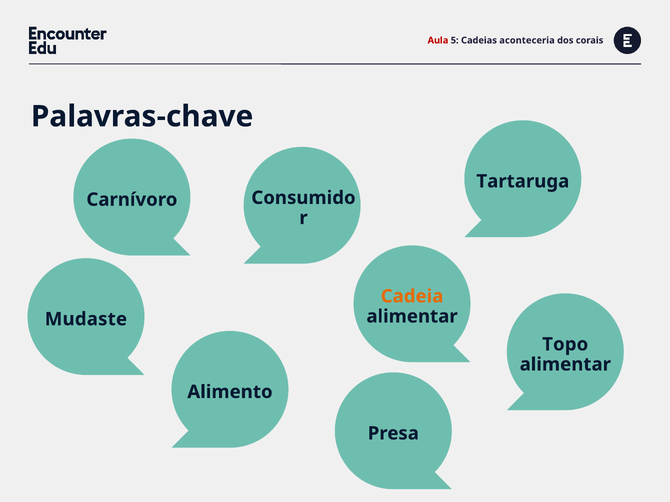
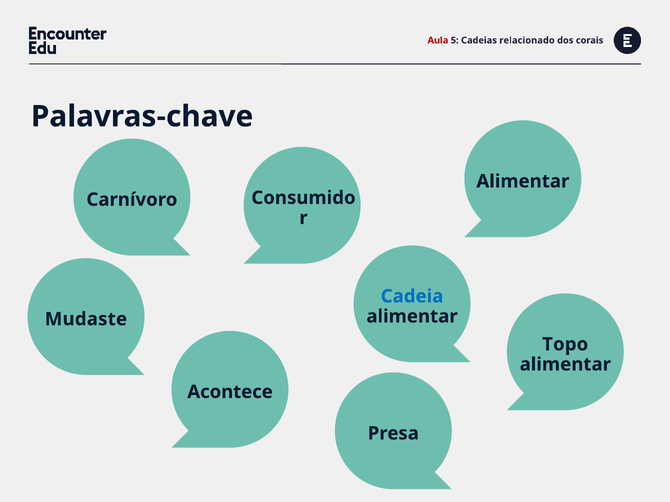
aconteceria: aconteceria -> relacionado
Tartaruga at (523, 181): Tartaruga -> Alimentar
Cadeia colour: orange -> blue
Alimento: Alimento -> Acontece
